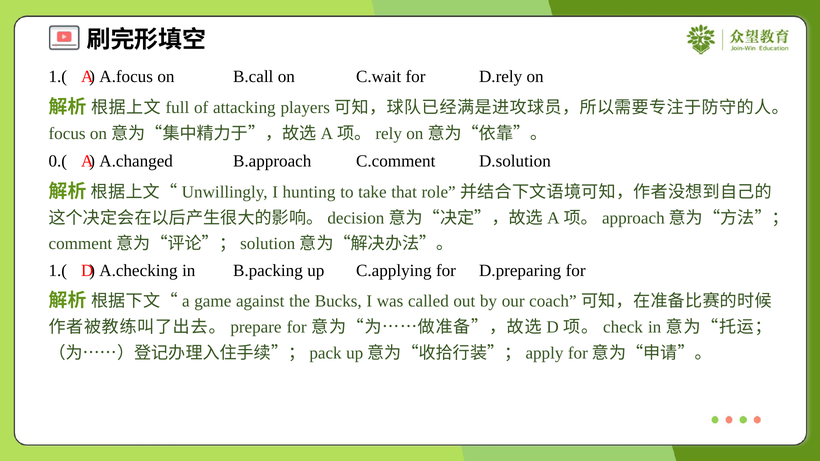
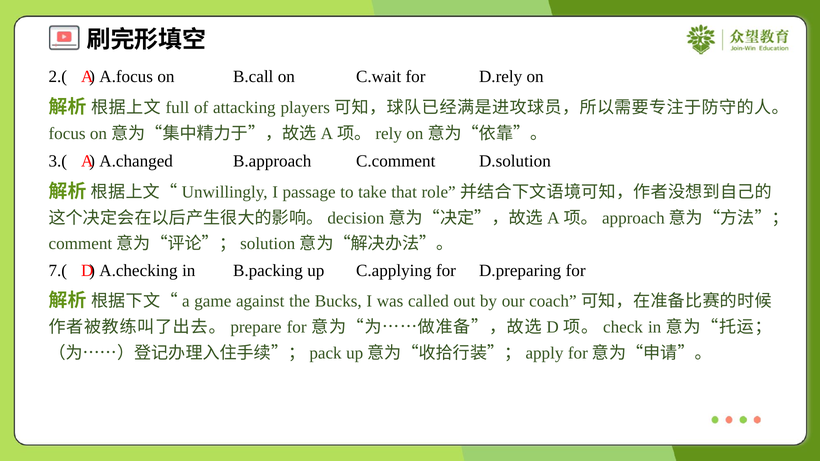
1.( at (58, 77): 1.( -> 2.(
0.(: 0.( -> 3.(
hunting: hunting -> passage
1.( at (58, 271): 1.( -> 7.(
